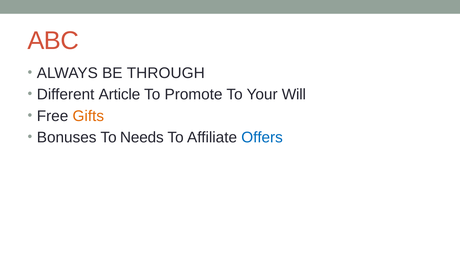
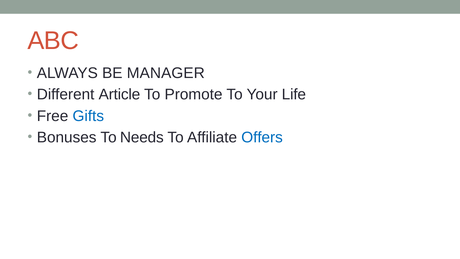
THROUGH: THROUGH -> MANAGER
Will: Will -> Life
Gifts colour: orange -> blue
